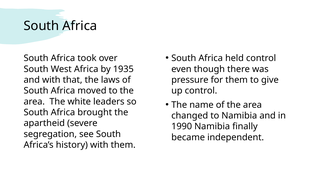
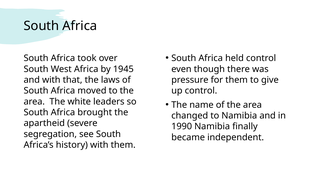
1935: 1935 -> 1945
